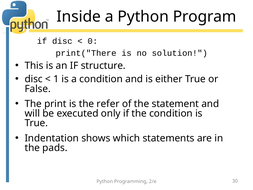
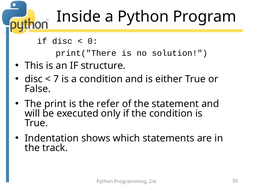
1: 1 -> 7
pads: pads -> track
